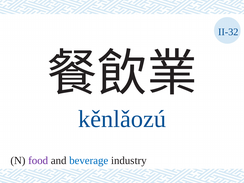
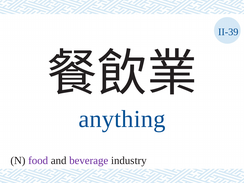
II-32: II-32 -> II-39
kěnlǎozú: kěnlǎozú -> anything
beverage colour: blue -> purple
